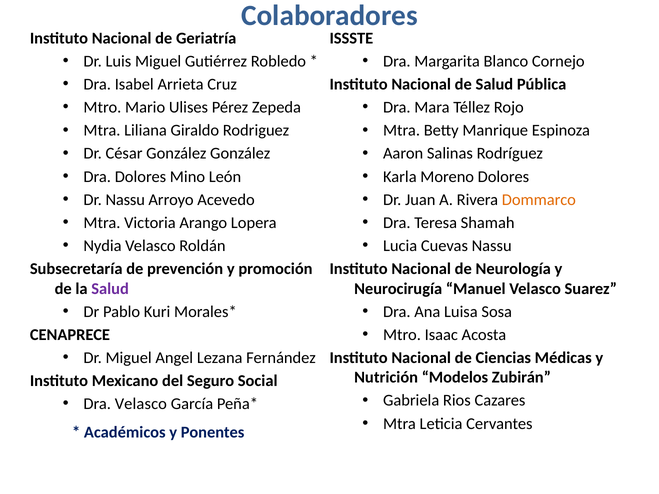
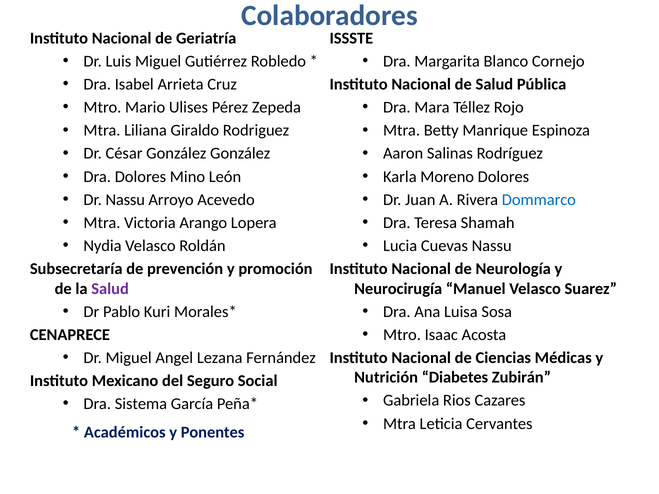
Dommarco colour: orange -> blue
Modelos: Modelos -> Diabetes
Dra Velasco: Velasco -> Sistema
